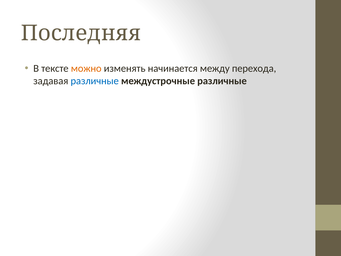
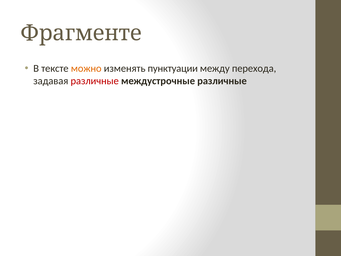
Последняя: Последняя -> Фрагменте
начинается: начинается -> пунктуации
различные at (95, 81) colour: blue -> red
